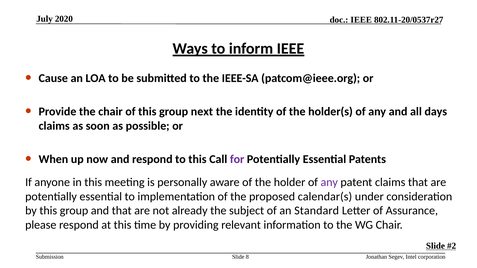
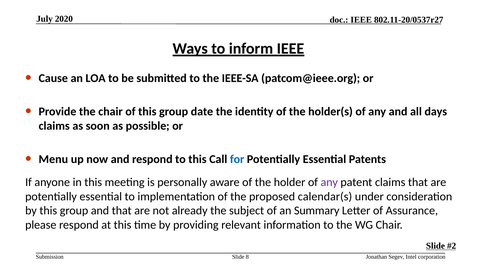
next: next -> date
When: When -> Menu
for colour: purple -> blue
Standard: Standard -> Summary
